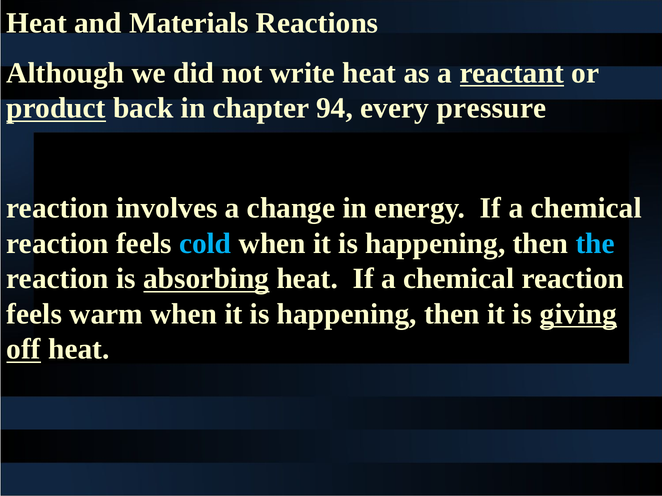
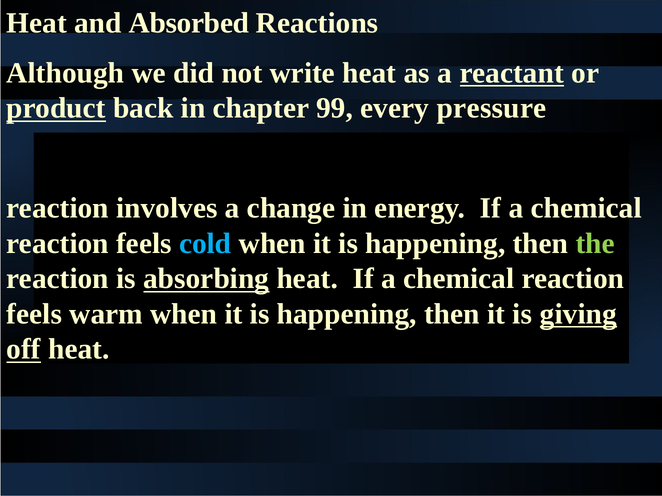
Materials: Materials -> Absorbed
94: 94 -> 99
the colour: light blue -> light green
